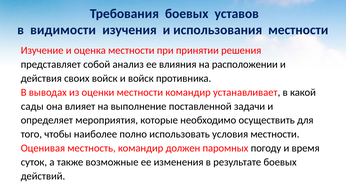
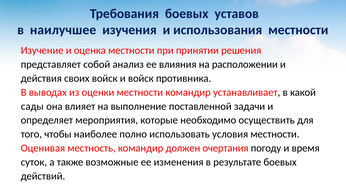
видимости: видимости -> наилучшее
паромных: паромных -> очертания
